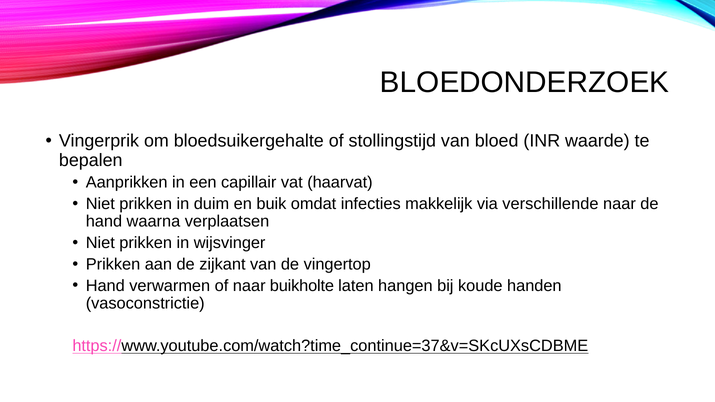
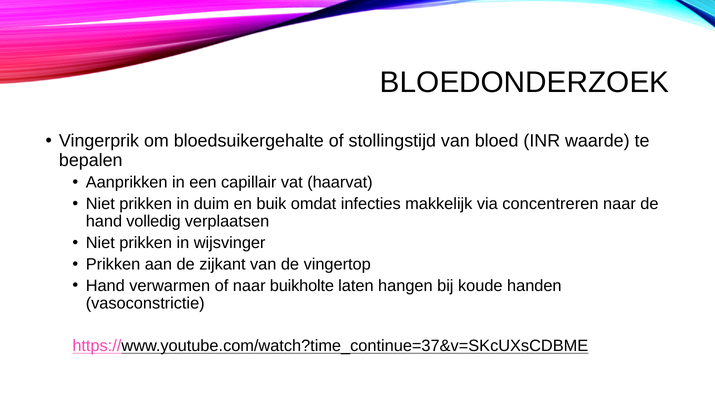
verschillende: verschillende -> concentreren
waarna: waarna -> volledig
